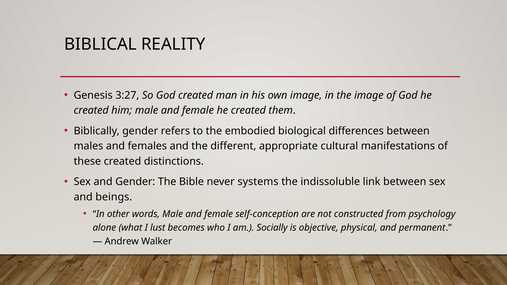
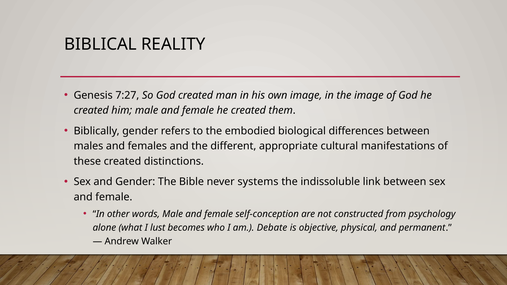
3:27: 3:27 -> 7:27
beings at (114, 197): beings -> female
Socially: Socially -> Debate
